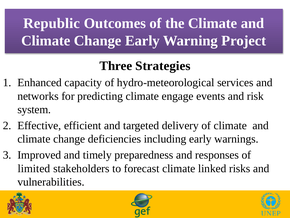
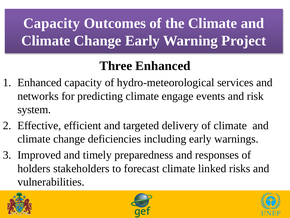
Republic at (52, 23): Republic -> Capacity
Three Strategies: Strategies -> Enhanced
limited: limited -> holders
